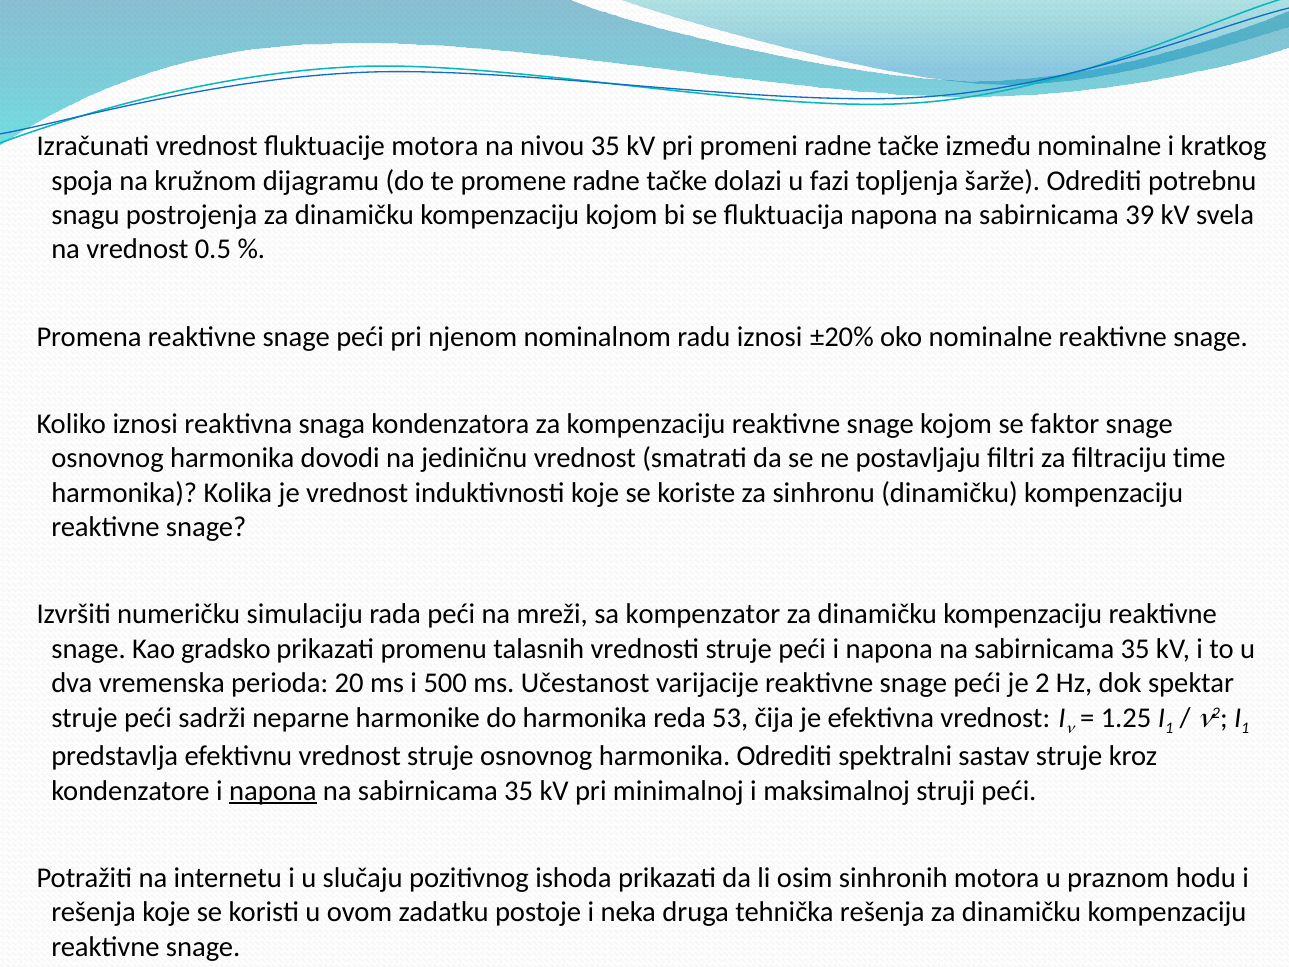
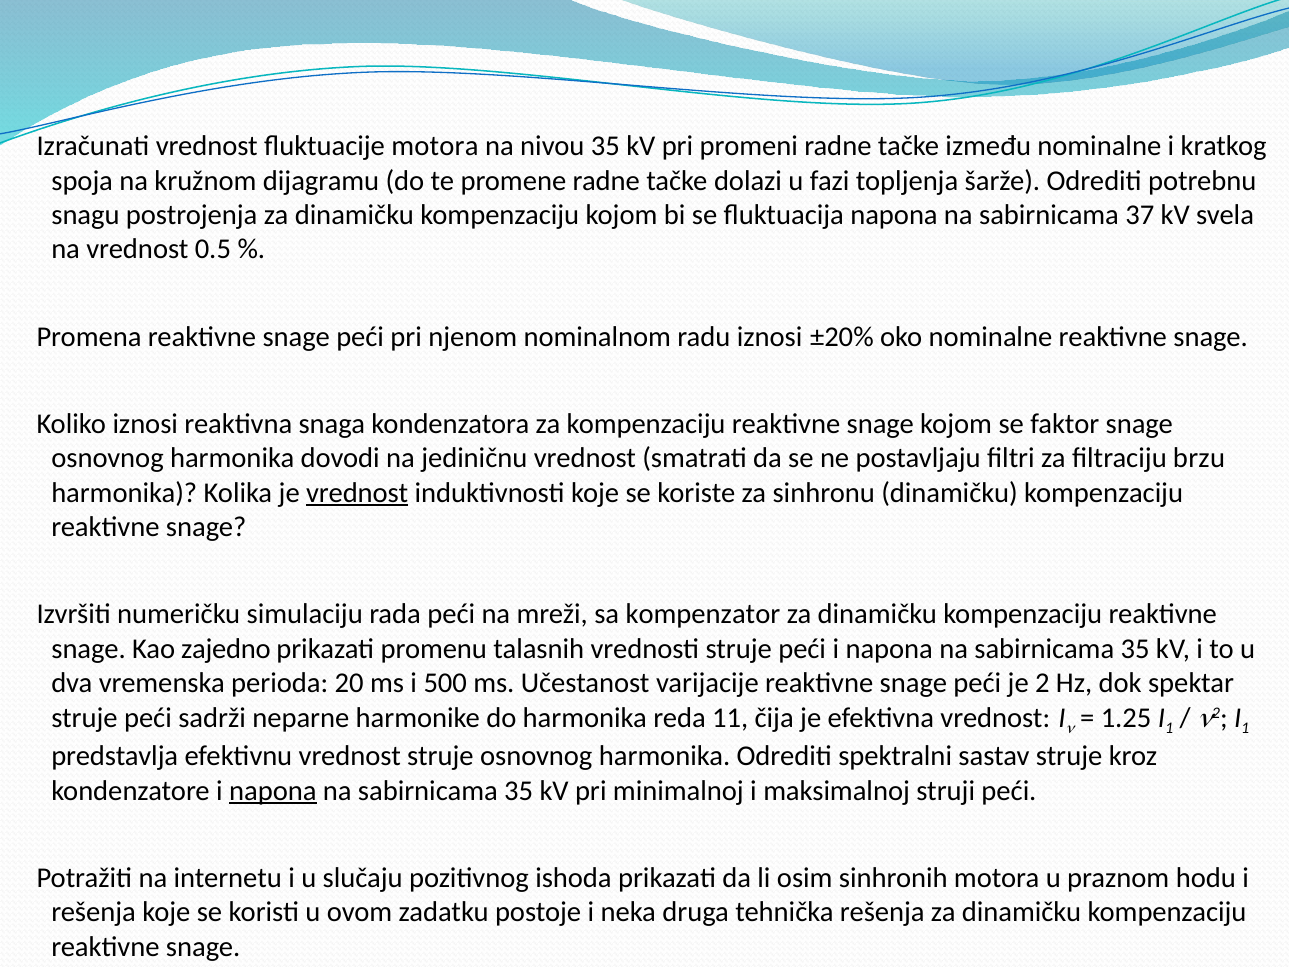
39: 39 -> 37
time: time -> brzu
vrednost at (357, 493) underline: none -> present
gradsko: gradsko -> zajedno
53: 53 -> 11
